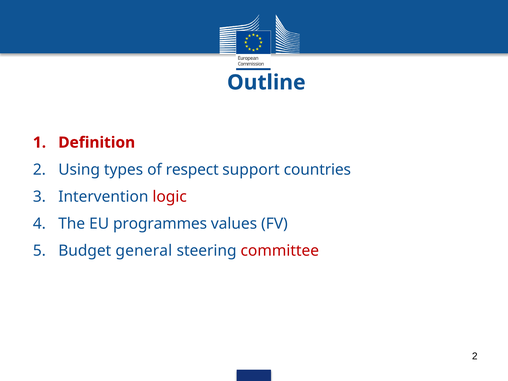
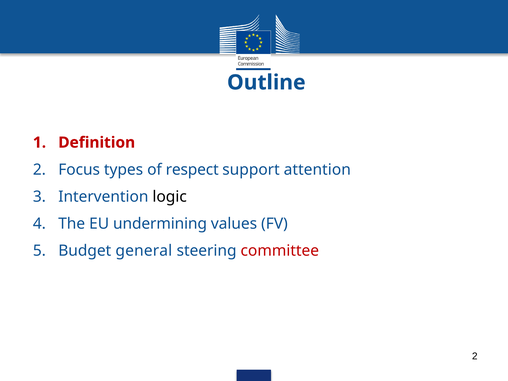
Using: Using -> Focus
countries: countries -> attention
logic colour: red -> black
programmes: programmes -> undermining
